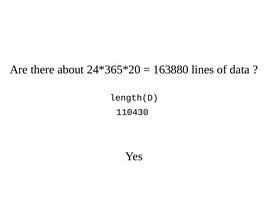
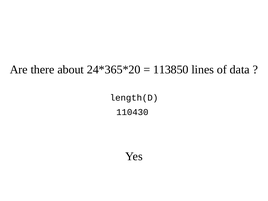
163880: 163880 -> 113850
